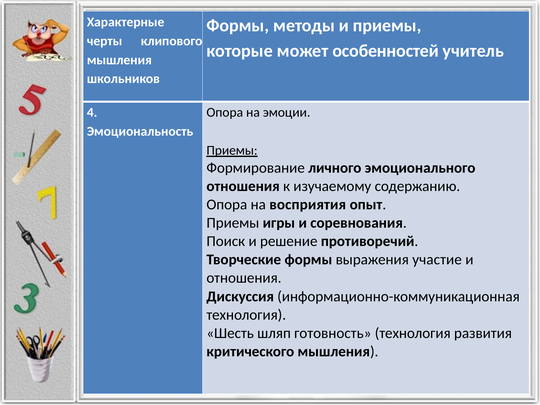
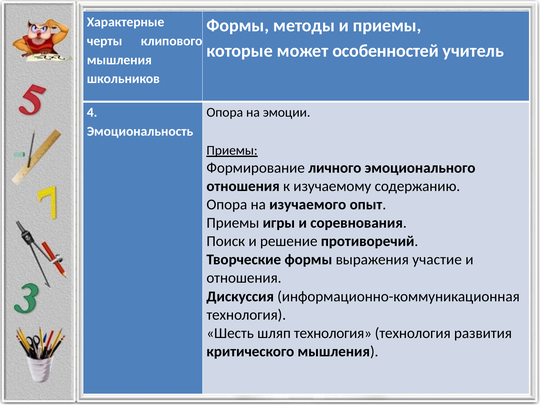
восприятия: восприятия -> изучаемого
шляп готовность: готовность -> технология
